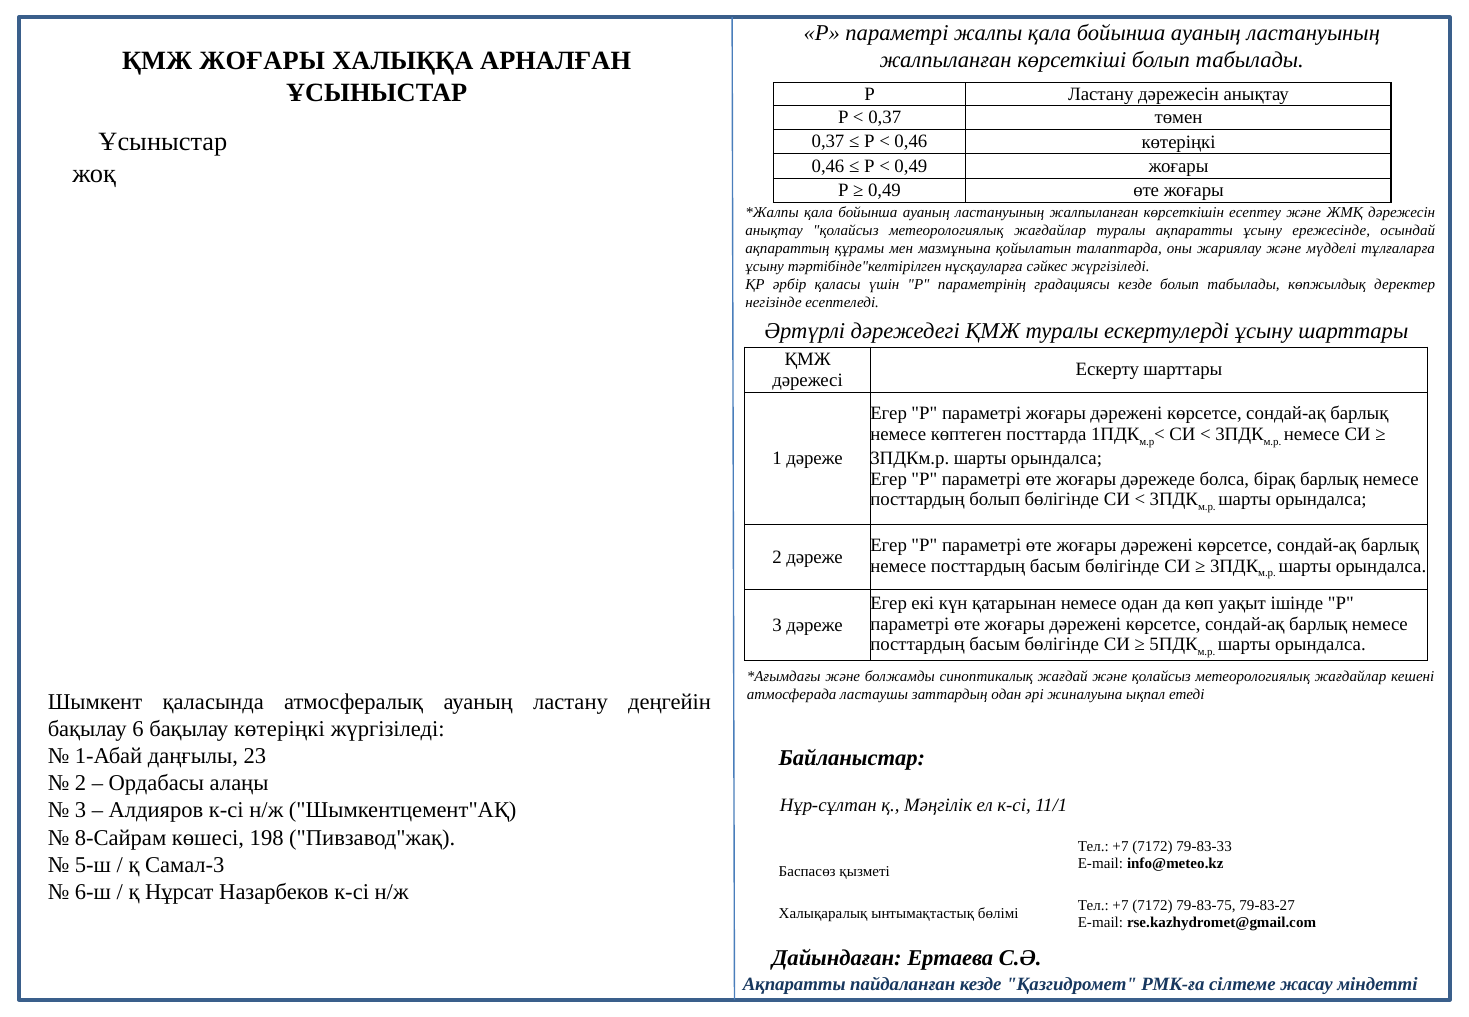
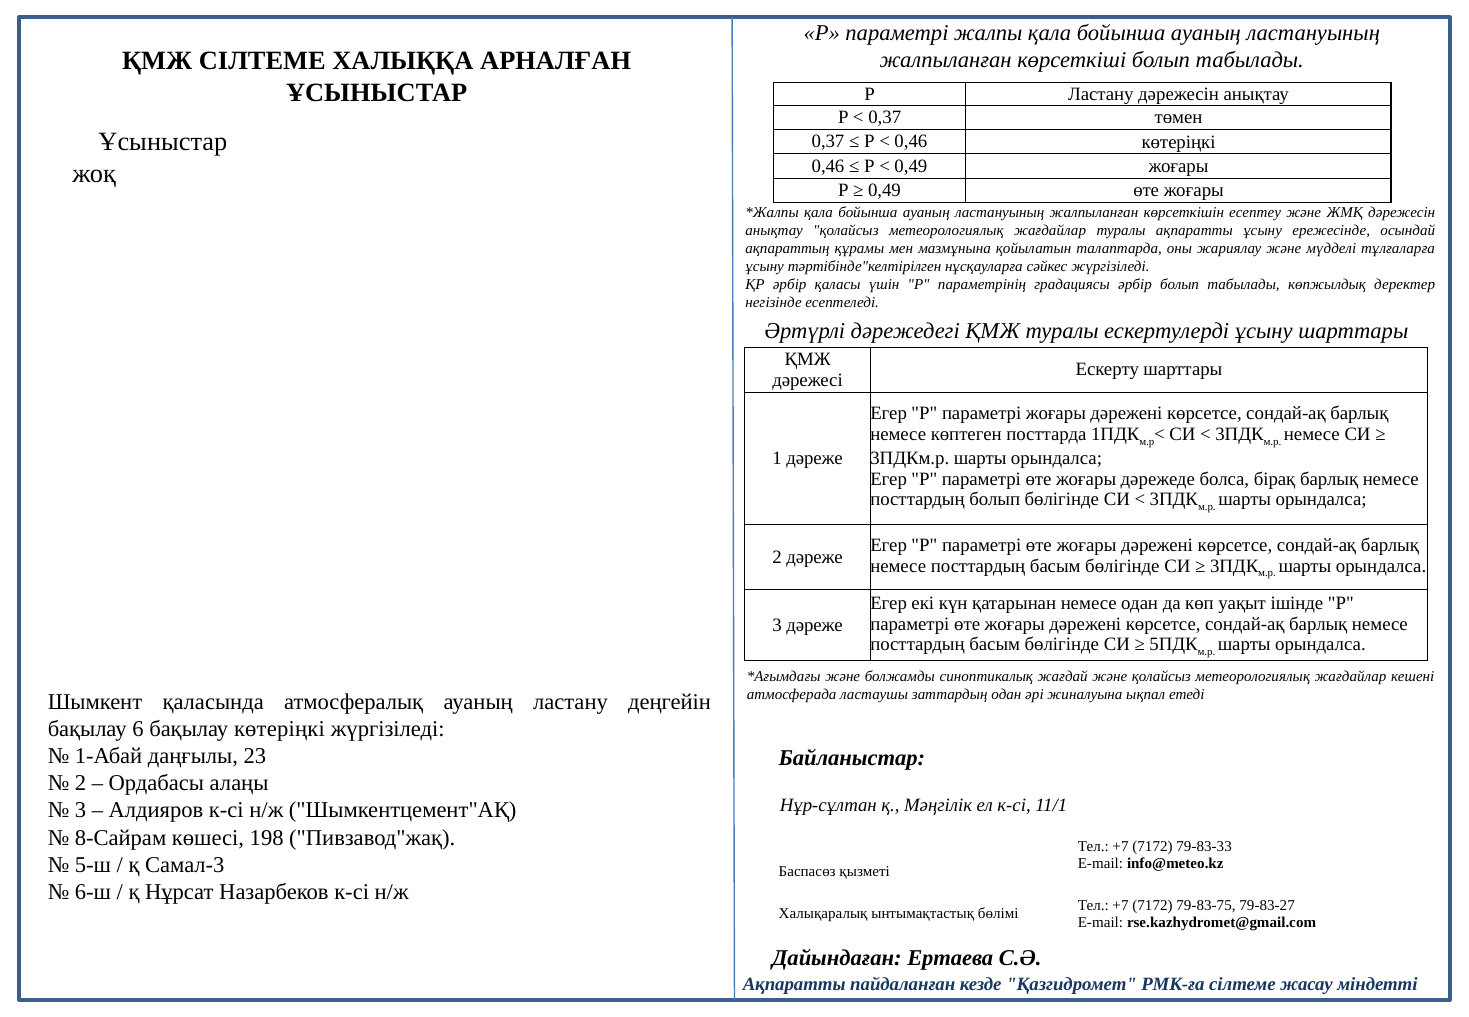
ҚМЖ ЖОҒАРЫ: ЖОҒАРЫ -> СІЛТЕМЕ
градациясы кезде: кезде -> әрбір
